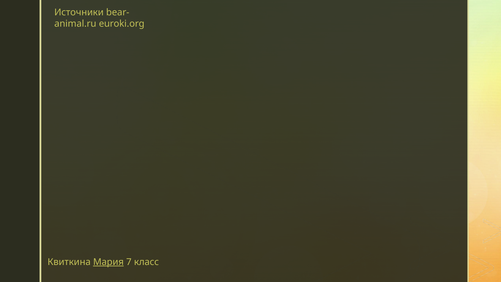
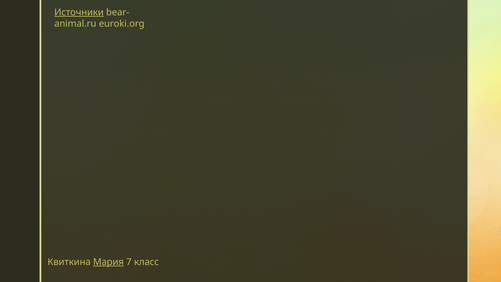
Источники underline: none -> present
